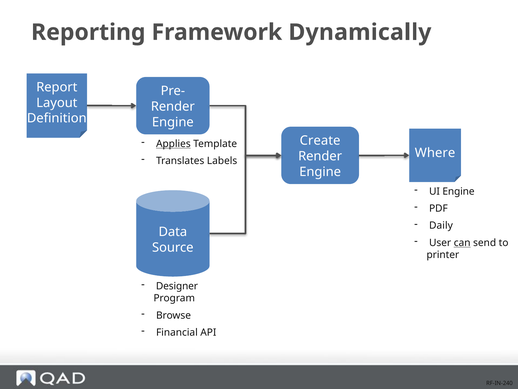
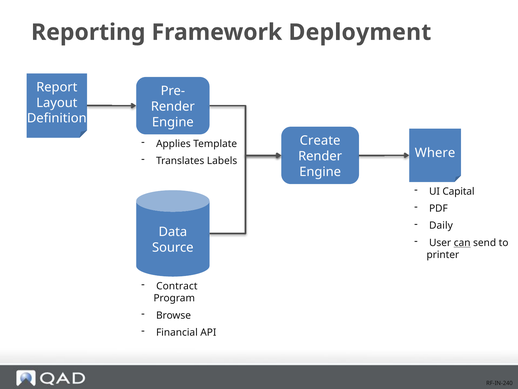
Dynamically: Dynamically -> Deployment
Applies underline: present -> none
UI Engine: Engine -> Capital
Designer: Designer -> Contract
